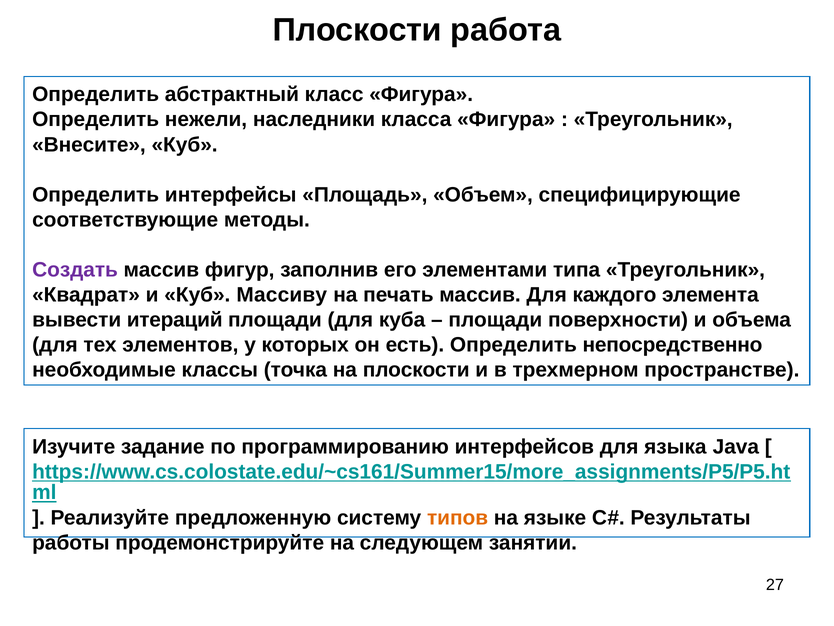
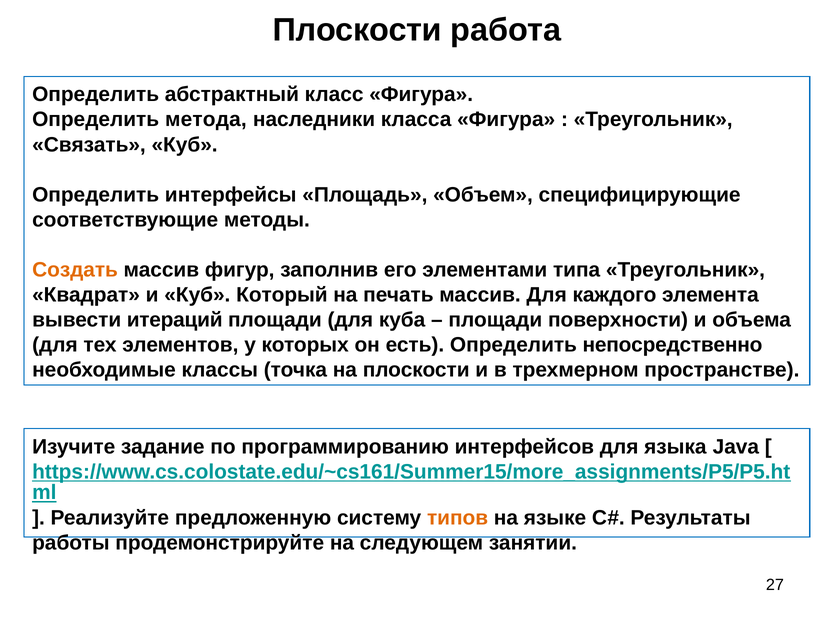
нежели: нежели -> метода
Внесите: Внесите -> Связать
Создать colour: purple -> orange
Массиву: Массиву -> Который
